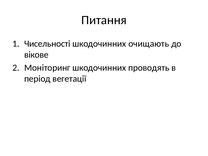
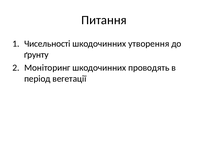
очищають: очищають -> утворення
вікове: вікове -> ґрунту
